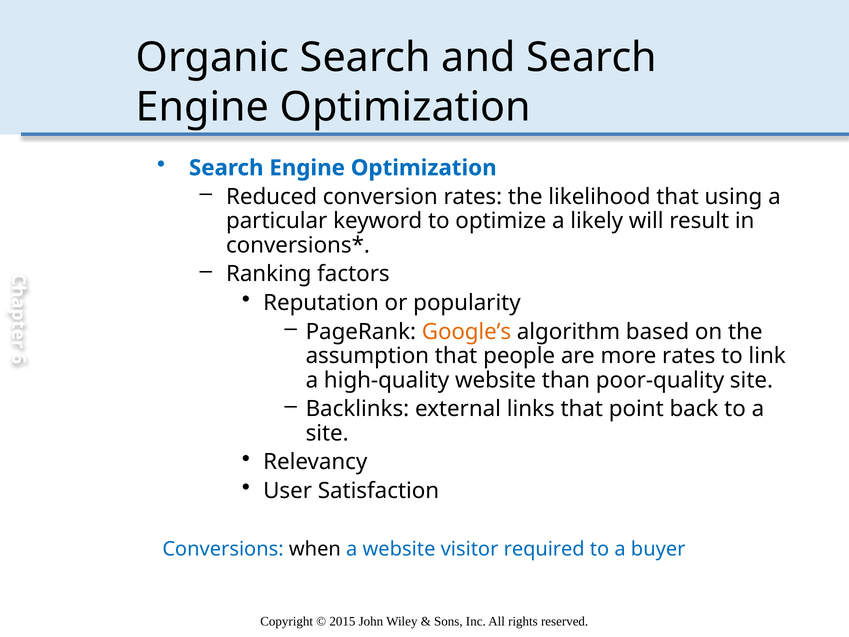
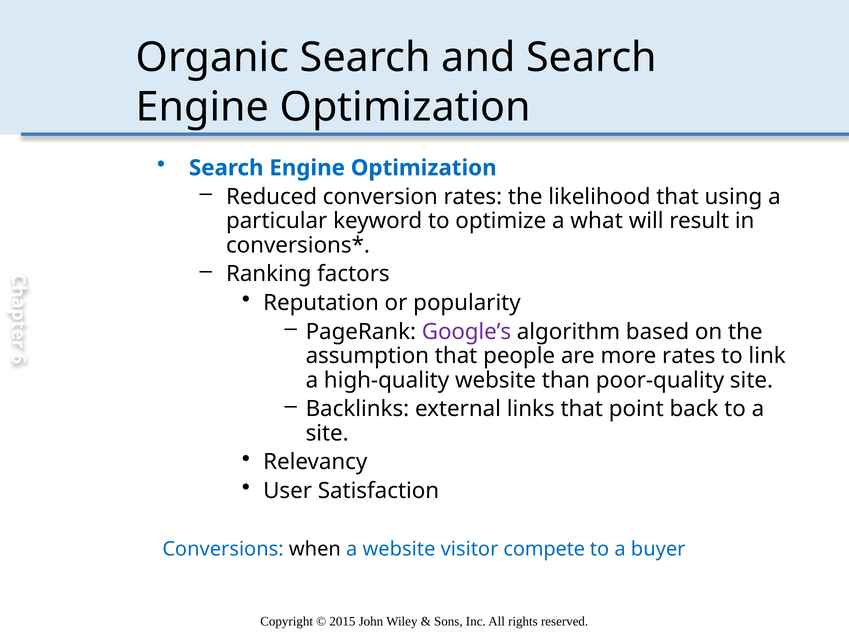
likely: likely -> what
Google’s colour: orange -> purple
required: required -> compete
